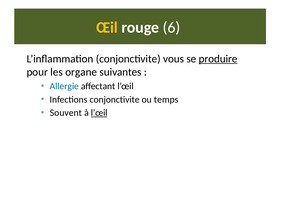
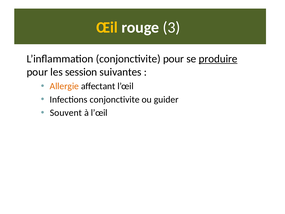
6: 6 -> 3
conjonctivite vous: vous -> pour
organe: organe -> session
Allergie colour: blue -> orange
temps: temps -> guider
l’œil at (99, 113) underline: present -> none
